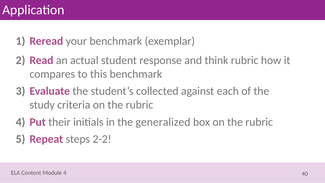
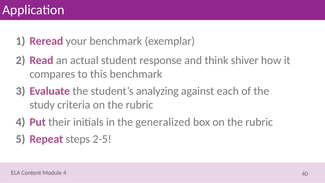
think rubric: rubric -> shiver
collected: collected -> analyzing
2-2: 2-2 -> 2-5
